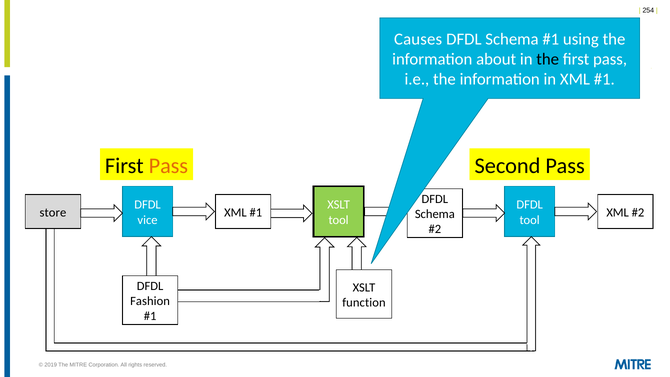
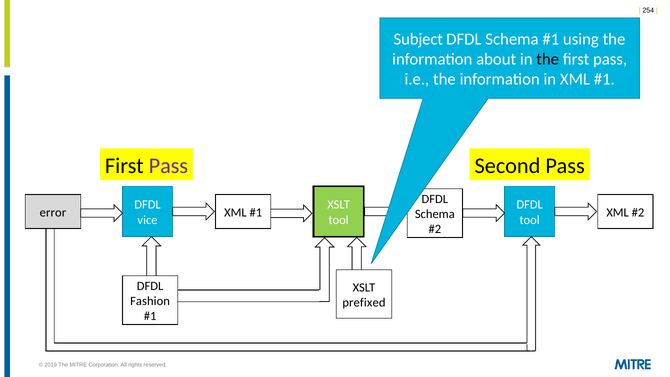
Causes: Causes -> Subject
Pass at (168, 166) colour: orange -> purple
store: store -> error
function: function -> prefixed
